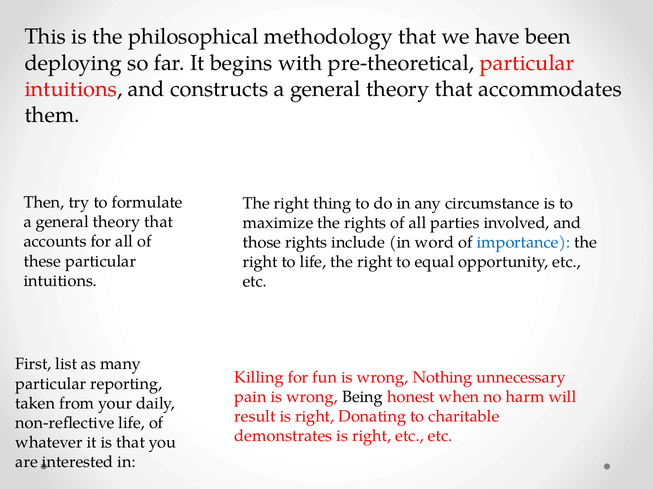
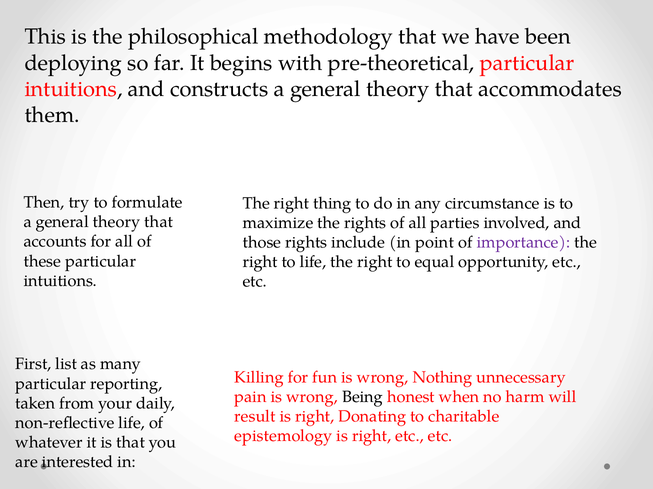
word: word -> point
importance colour: blue -> purple
demonstrates: demonstrates -> epistemology
